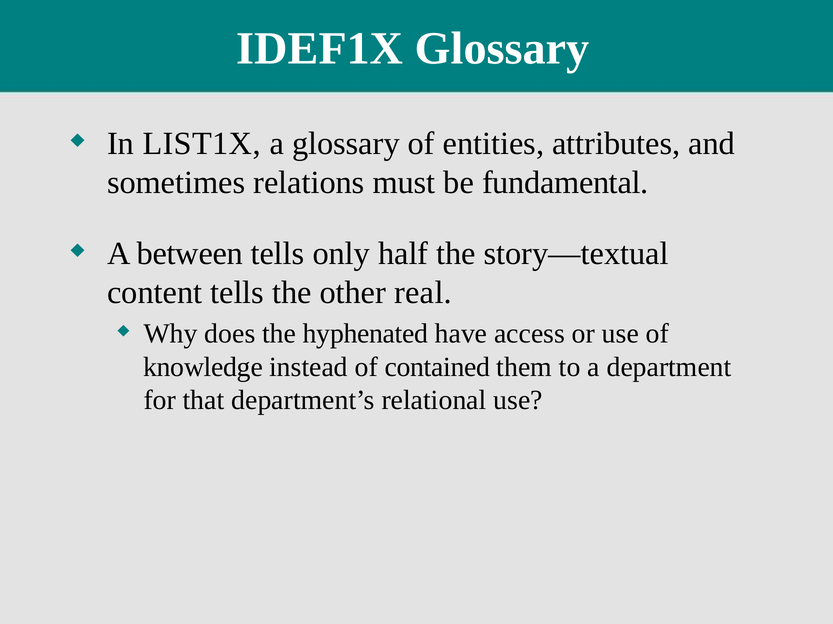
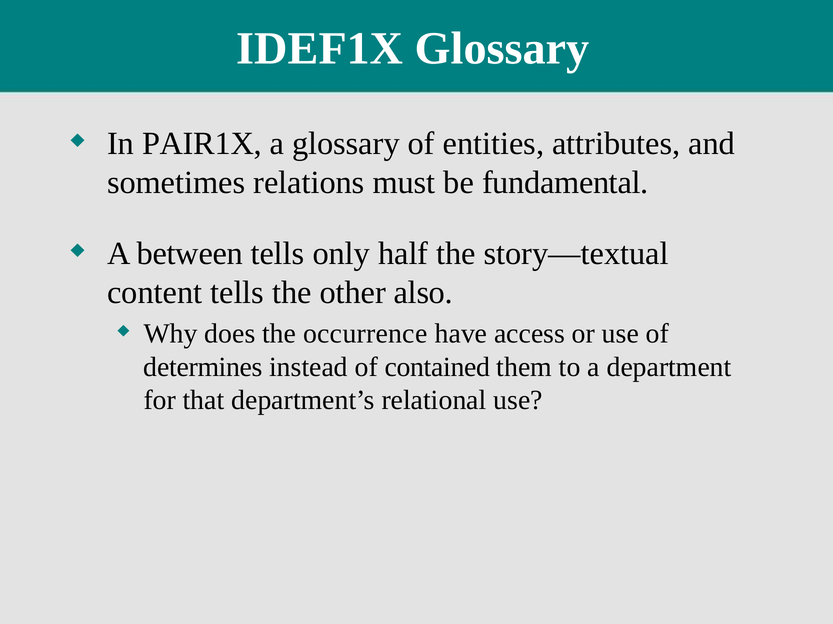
LIST1X: LIST1X -> PAIR1X
real: real -> also
hyphenated: hyphenated -> occurrence
knowledge: knowledge -> determines
